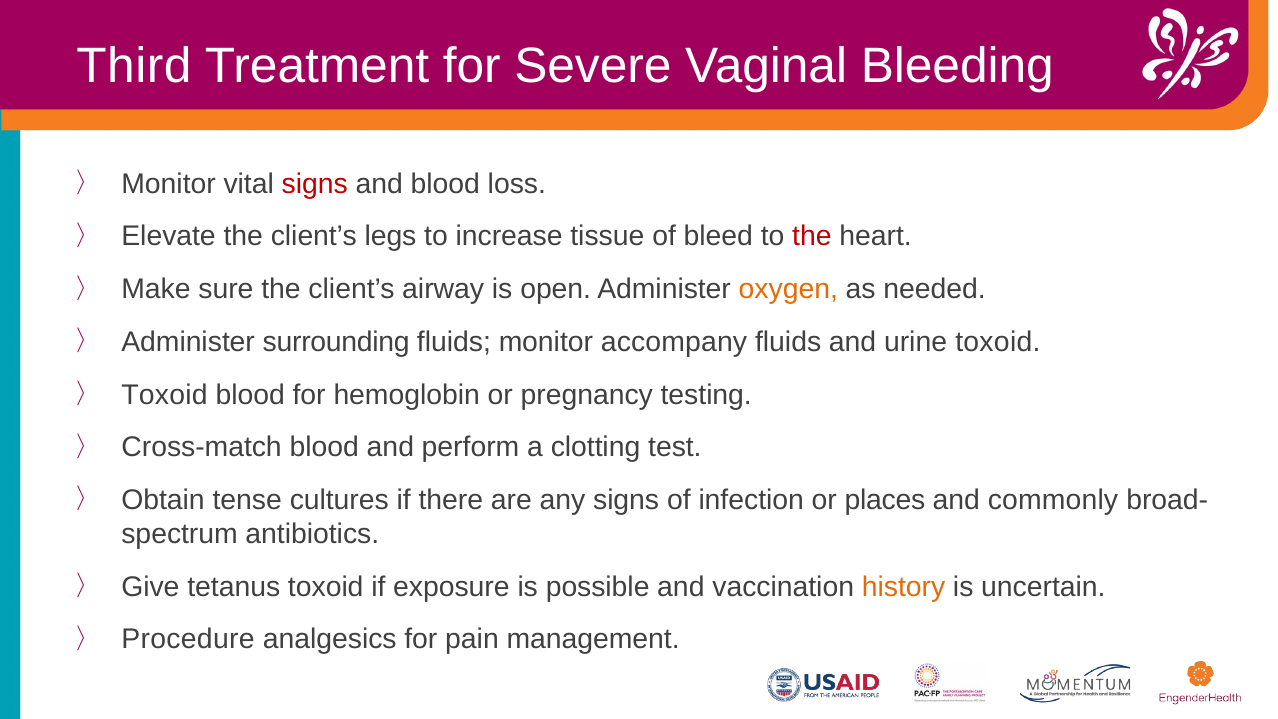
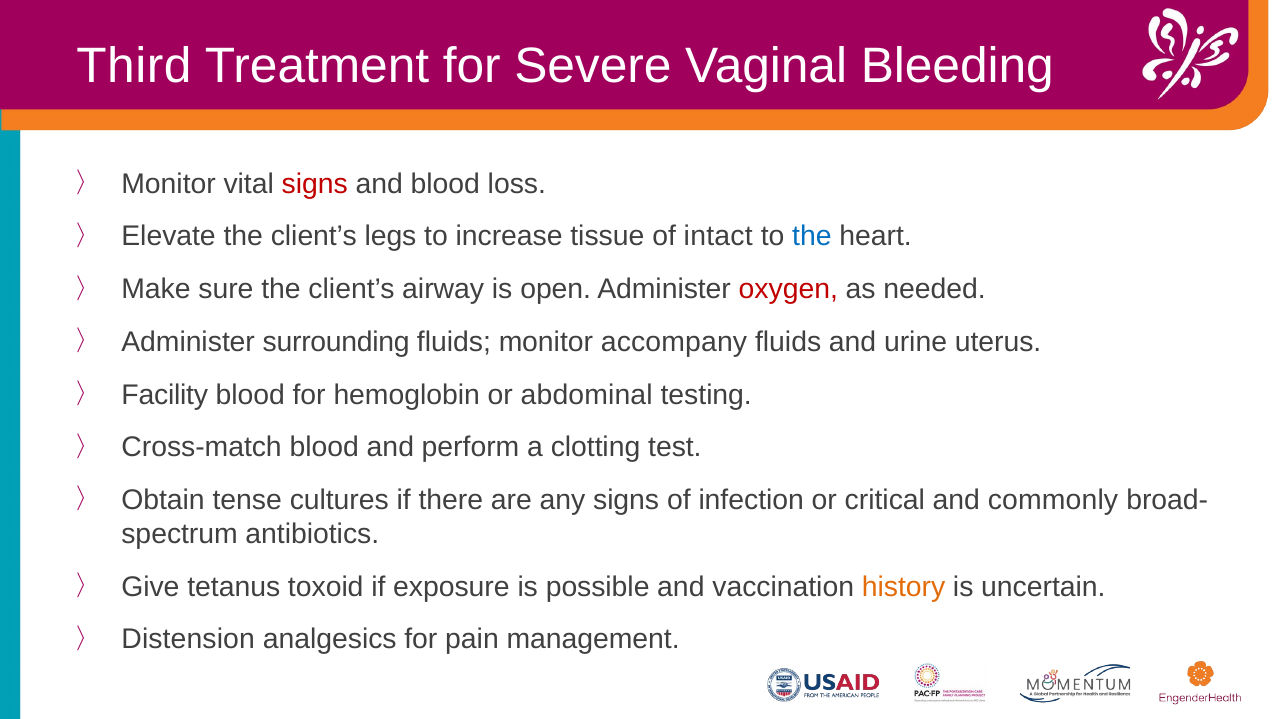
bleed: bleed -> intact
the at (812, 237) colour: red -> blue
oxygen colour: orange -> red
urine toxoid: toxoid -> uterus
Toxoid at (165, 395): Toxoid -> Facility
pregnancy: pregnancy -> abdominal
places: places -> critical
Procedure: Procedure -> Distension
